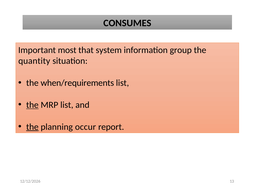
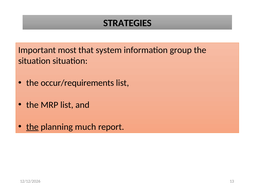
CONSUMES: CONSUMES -> STRATEGIES
quantity at (34, 61): quantity -> situation
when/requirements: when/requirements -> occur/requirements
the at (32, 105) underline: present -> none
occur: occur -> much
